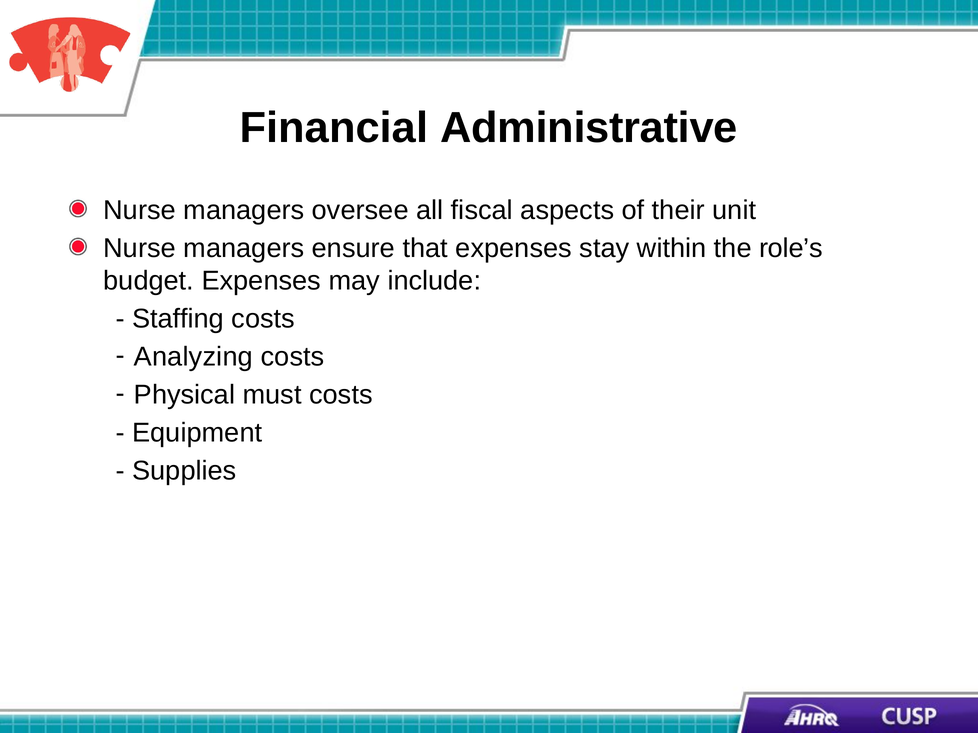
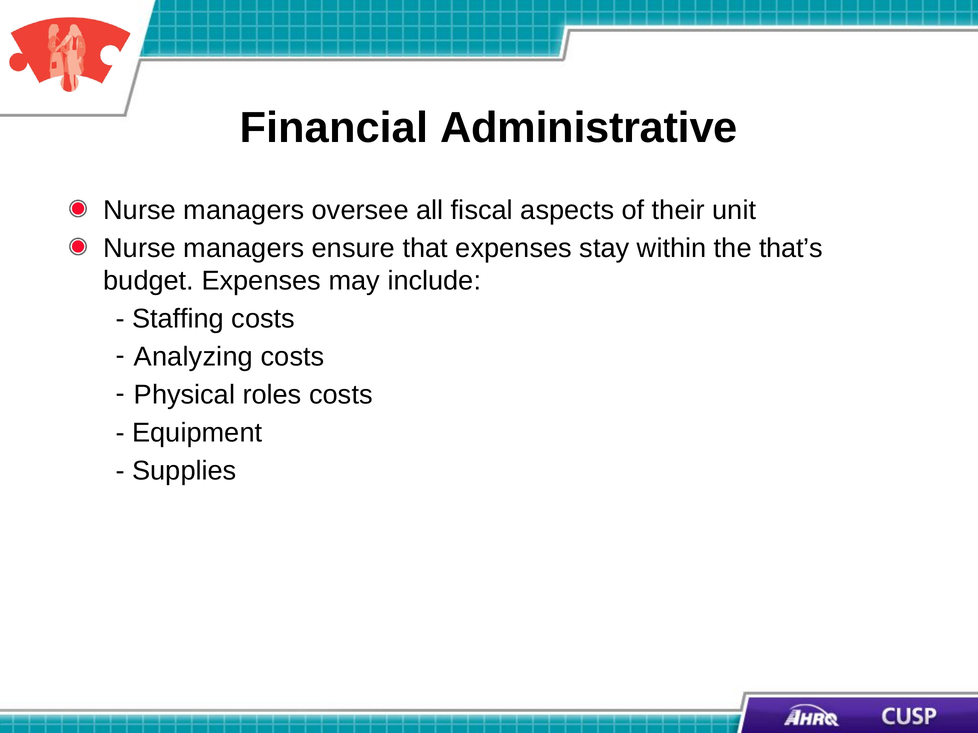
role’s: role’s -> that’s
must: must -> roles
